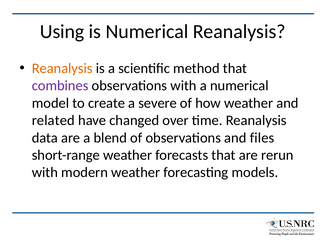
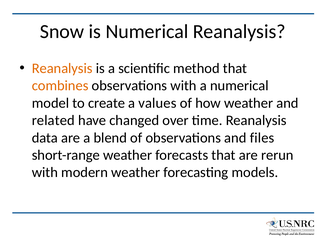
Using: Using -> Snow
combines colour: purple -> orange
severe: severe -> values
